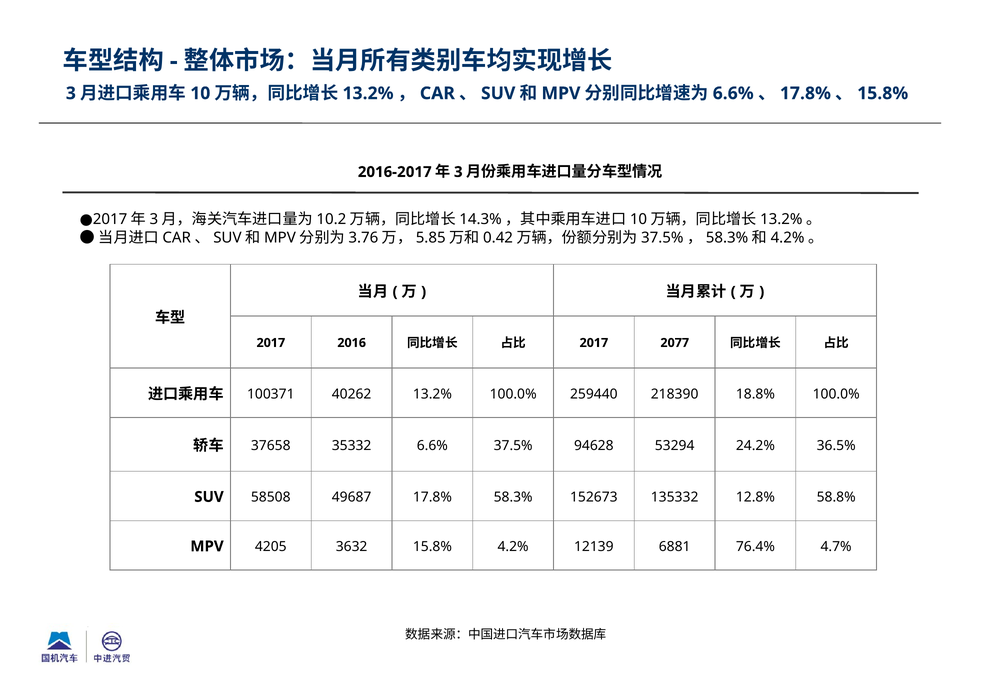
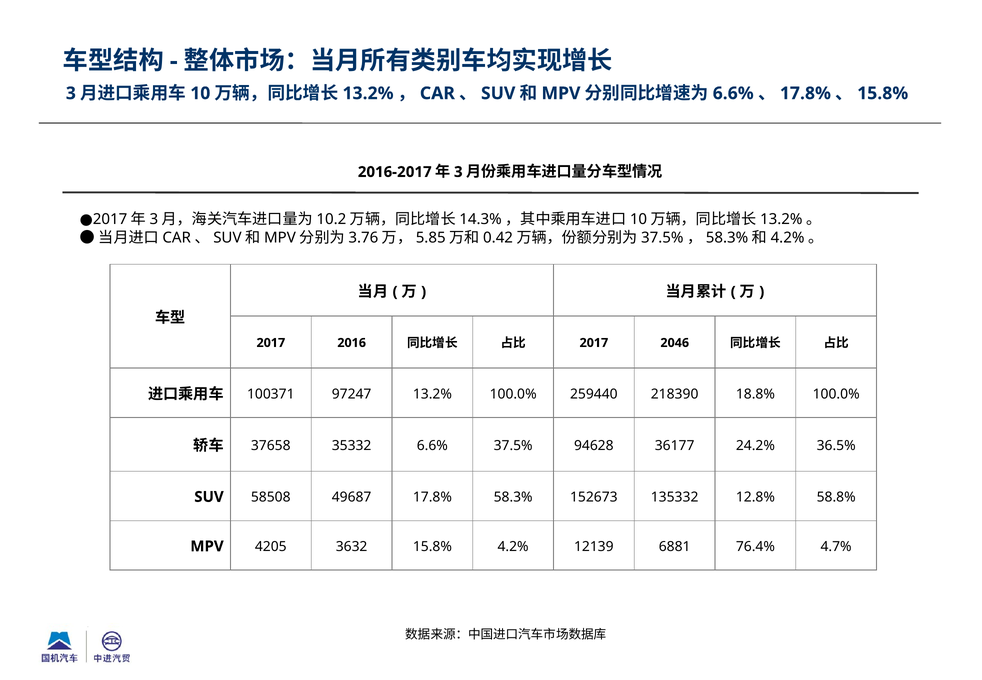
2077: 2077 -> 2046
40262: 40262 -> 97247
53294: 53294 -> 36177
